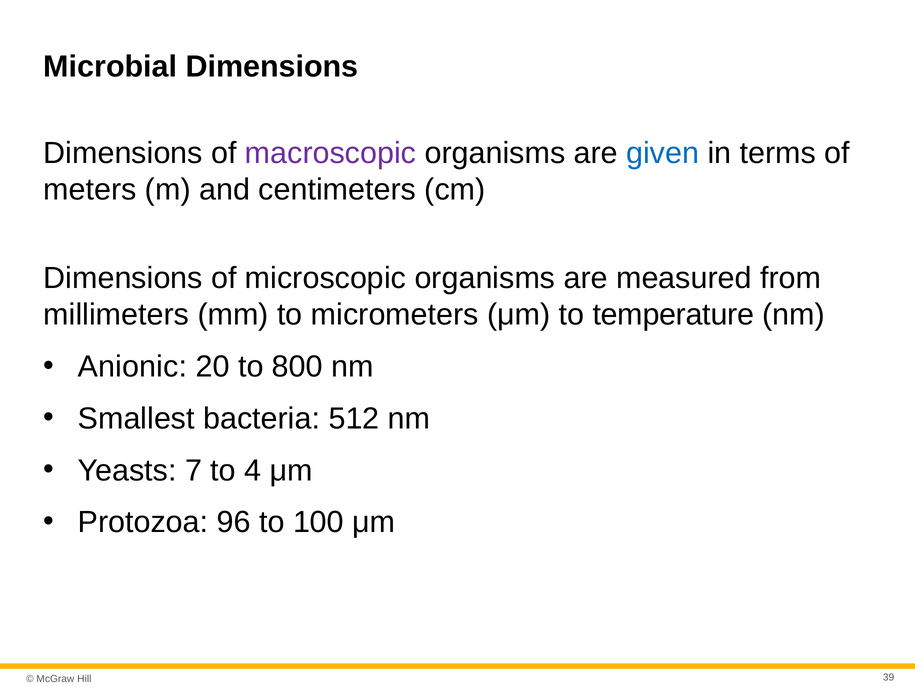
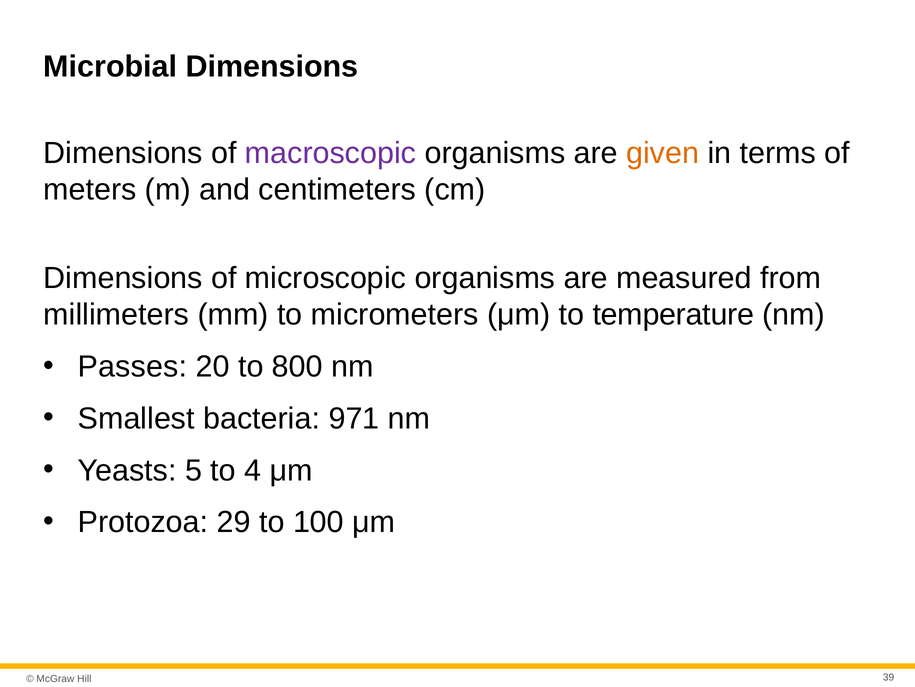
given colour: blue -> orange
Anionic: Anionic -> Passes
512: 512 -> 971
7: 7 -> 5
96: 96 -> 29
